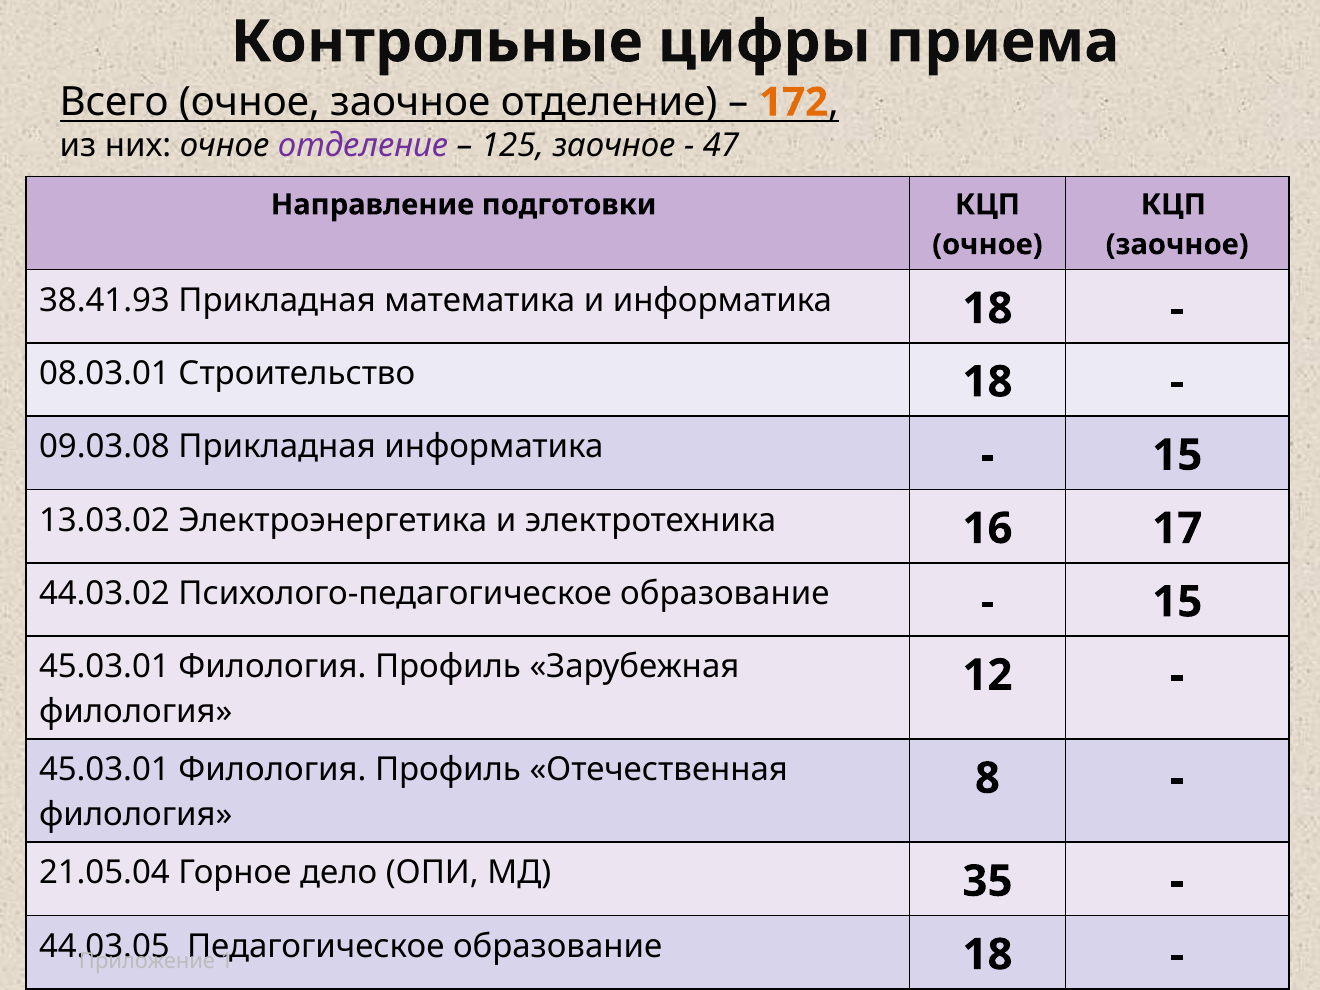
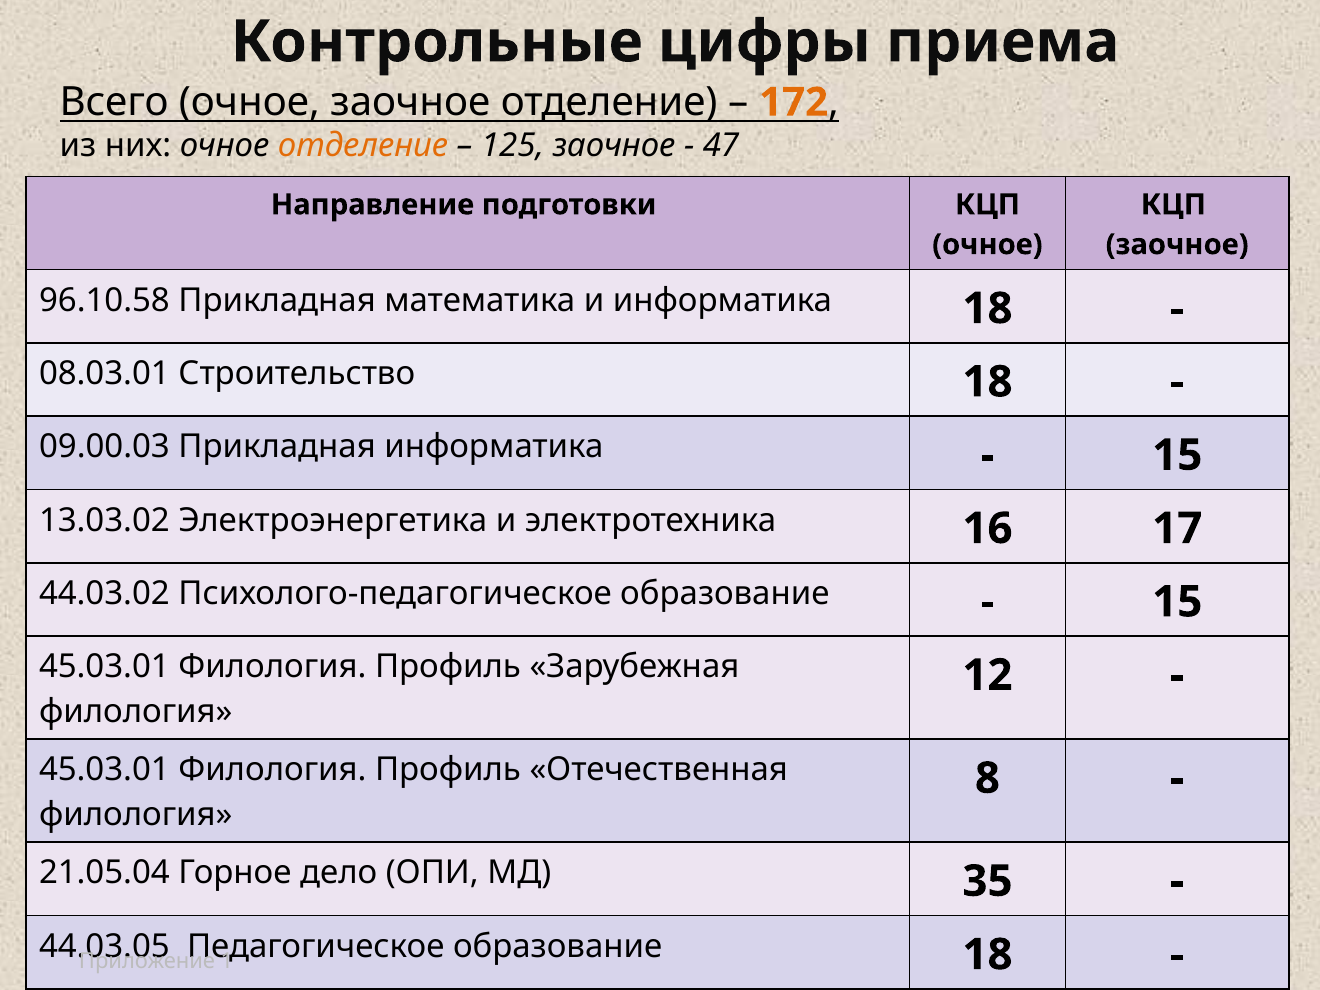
отделение at (363, 146) colour: purple -> orange
38.41.93: 38.41.93 -> 96.10.58
09.03.08: 09.03.08 -> 09.00.03
